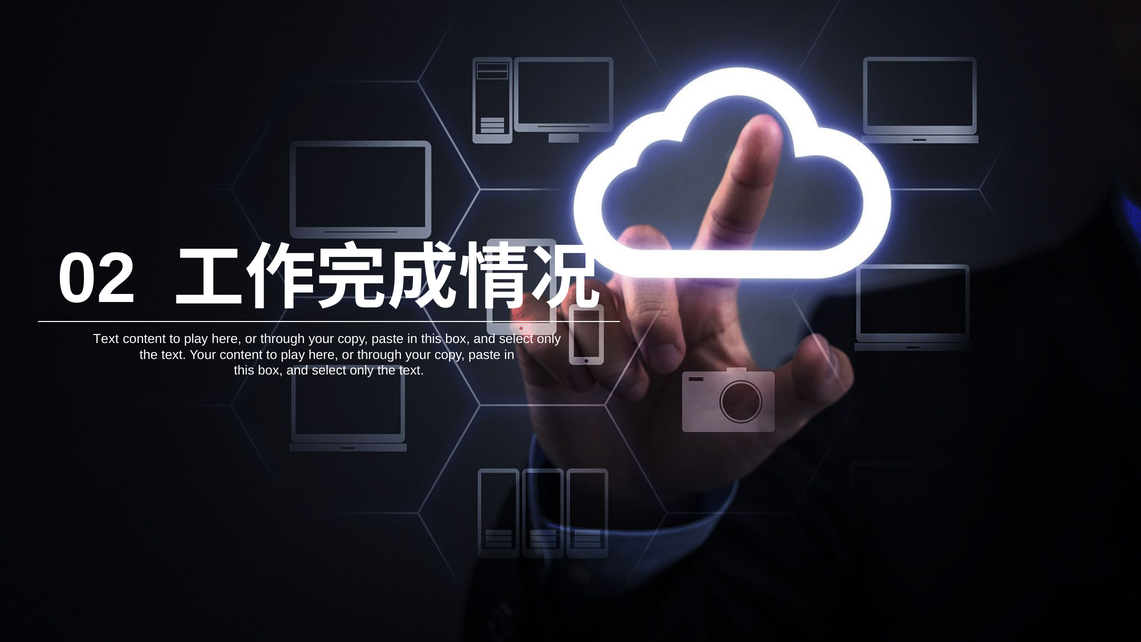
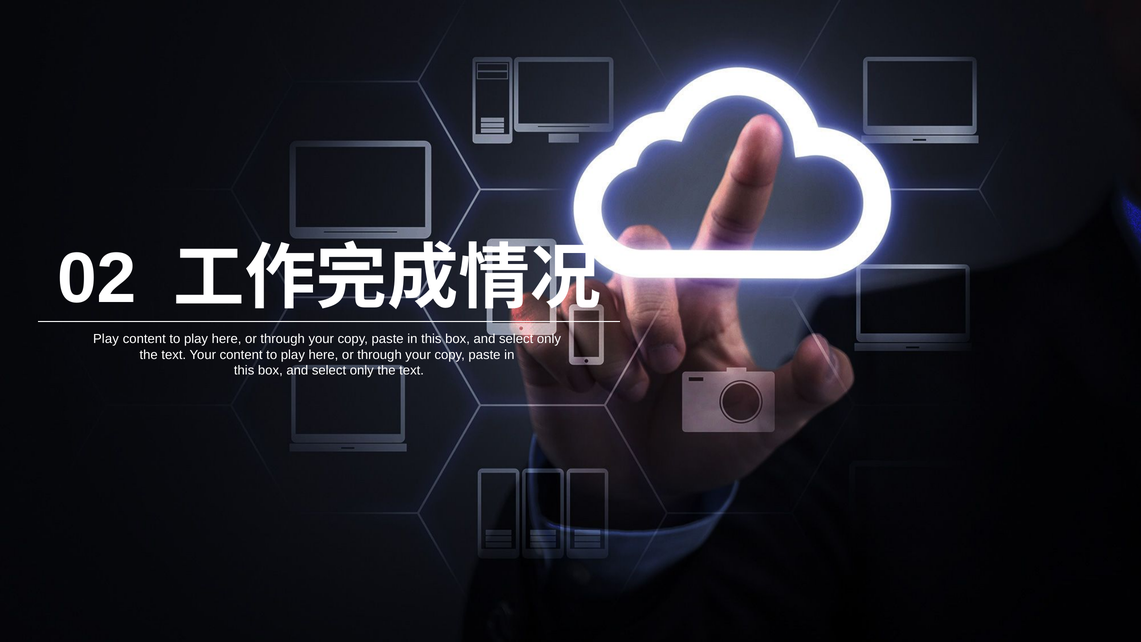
Text at (106, 339): Text -> Play
